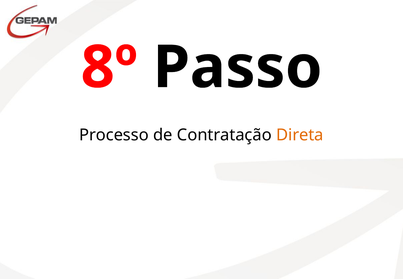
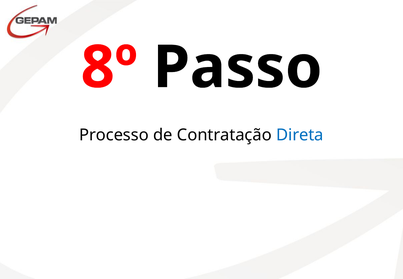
Direta colour: orange -> blue
